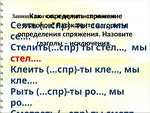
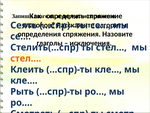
стел… at (26, 58) colour: red -> orange
